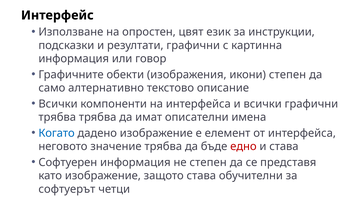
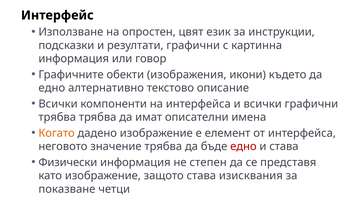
икони степен: степен -> където
само at (52, 88): само -> едно
Когато colour: blue -> orange
Софтуерен: Софтуерен -> Физически
обучителни: обучителни -> изисквания
софтуерът: софтуерът -> показване
